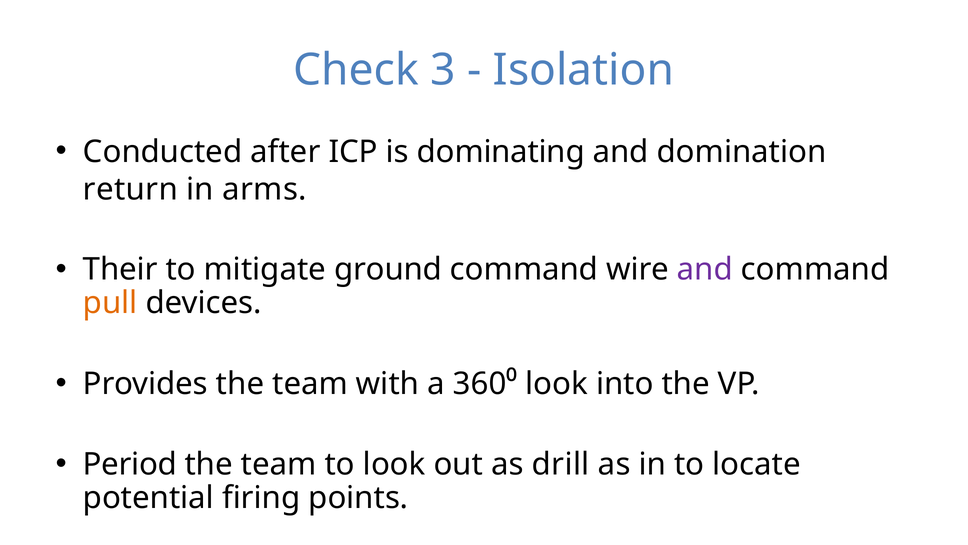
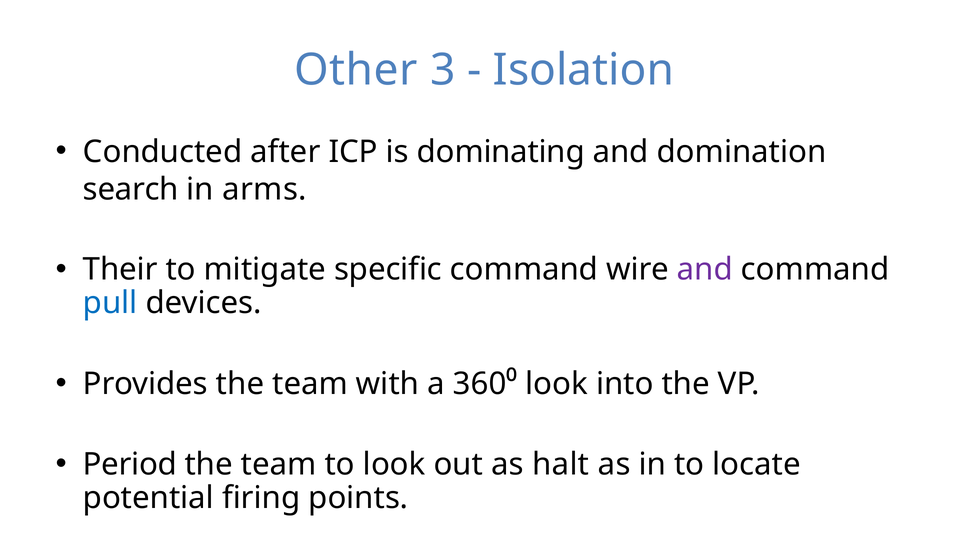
Check: Check -> Other
return: return -> search
ground: ground -> specific
pull colour: orange -> blue
drill: drill -> halt
